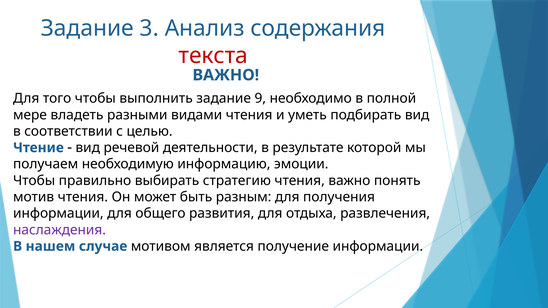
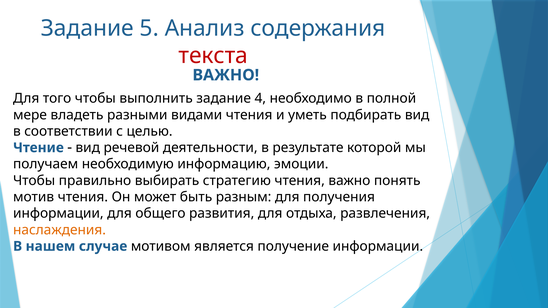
3: 3 -> 5
9: 9 -> 4
наслаждения colour: purple -> orange
